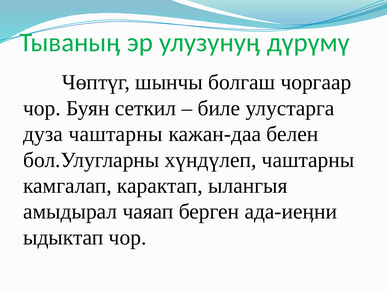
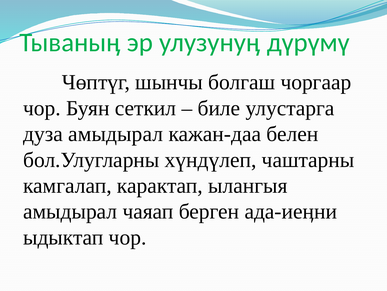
дуза чаштарны: чаштарны -> амыдырал
